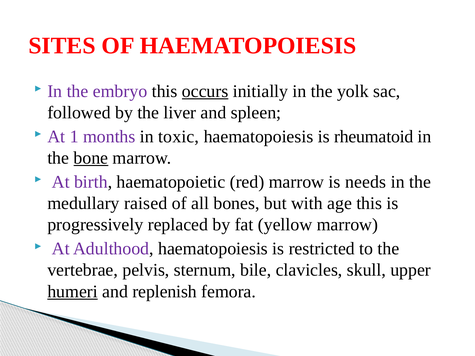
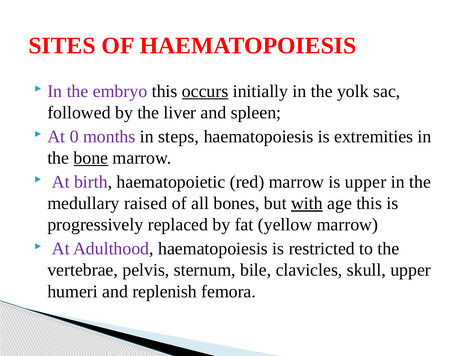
1: 1 -> 0
toxic: toxic -> steps
rheumatoid: rheumatoid -> extremities
is needs: needs -> upper
with underline: none -> present
humeri underline: present -> none
